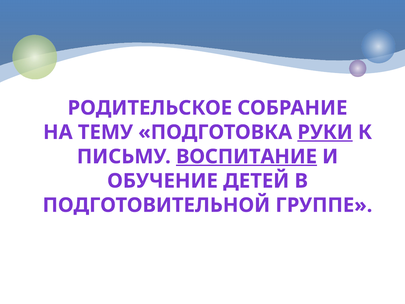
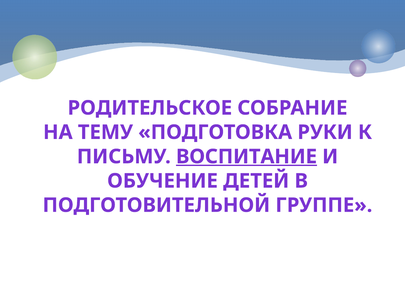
РУКИ underline: present -> none
